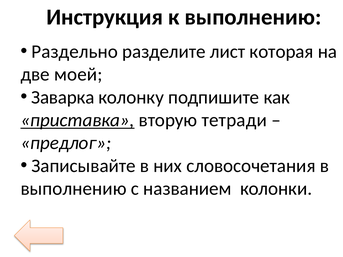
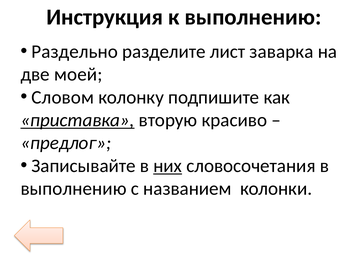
которая: которая -> заварка
Заварка: Заварка -> Словом
тетради: тетради -> красиво
них underline: none -> present
